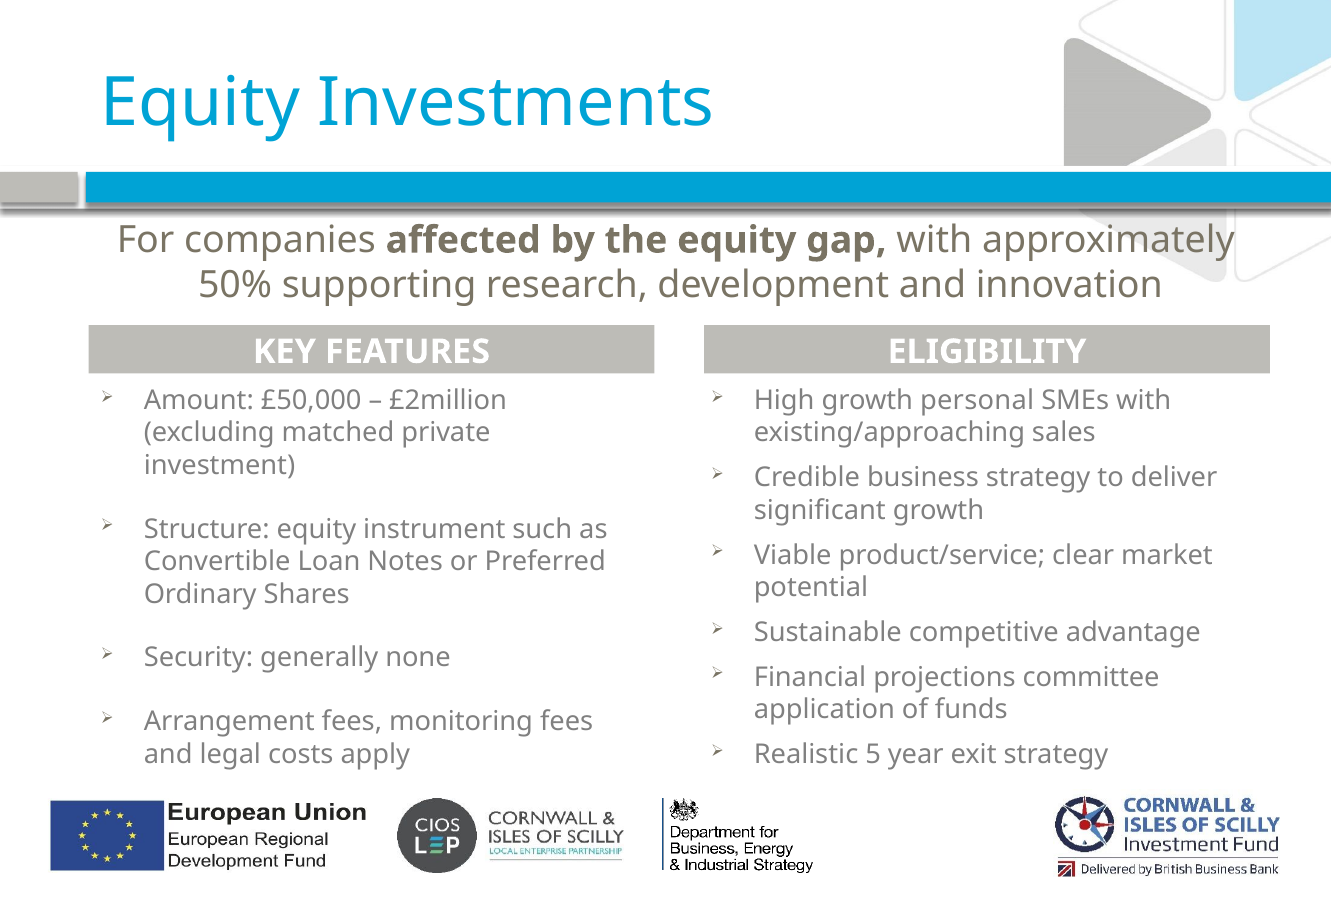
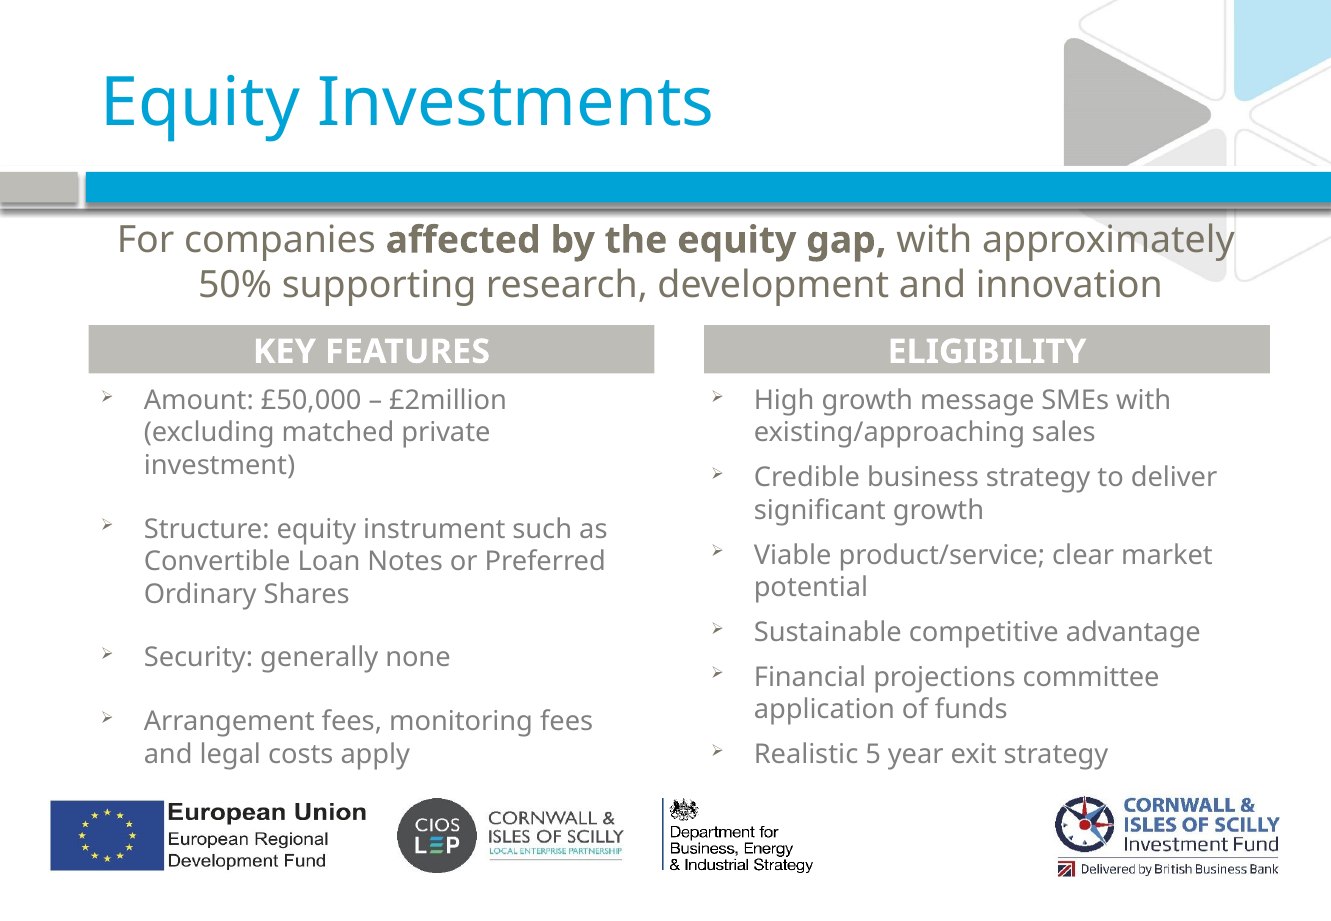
personal: personal -> message
